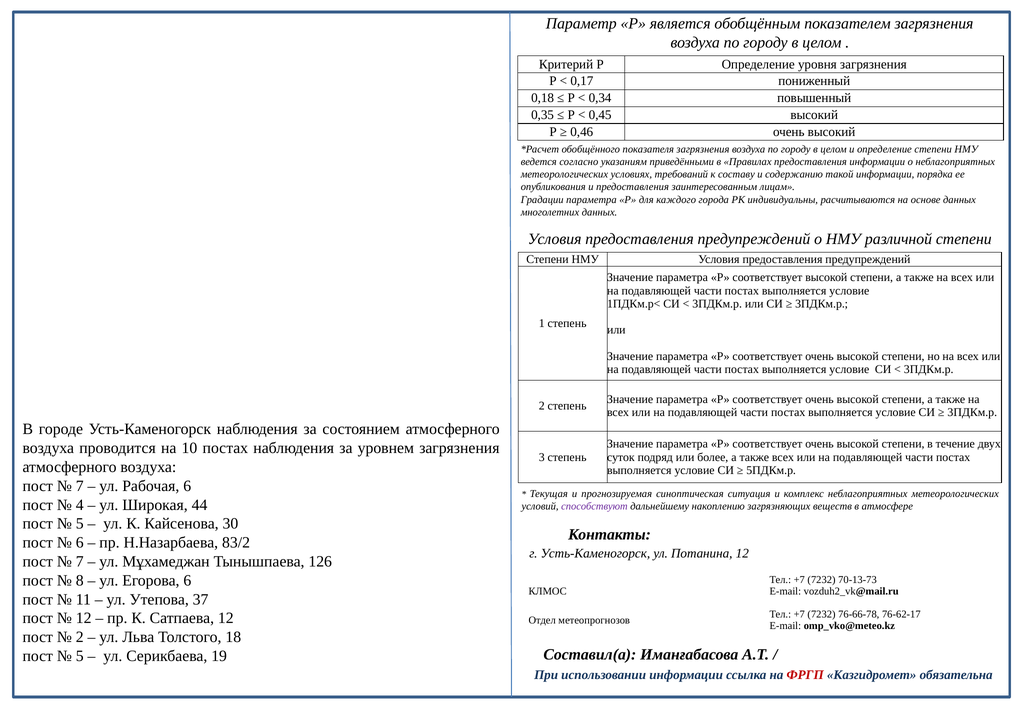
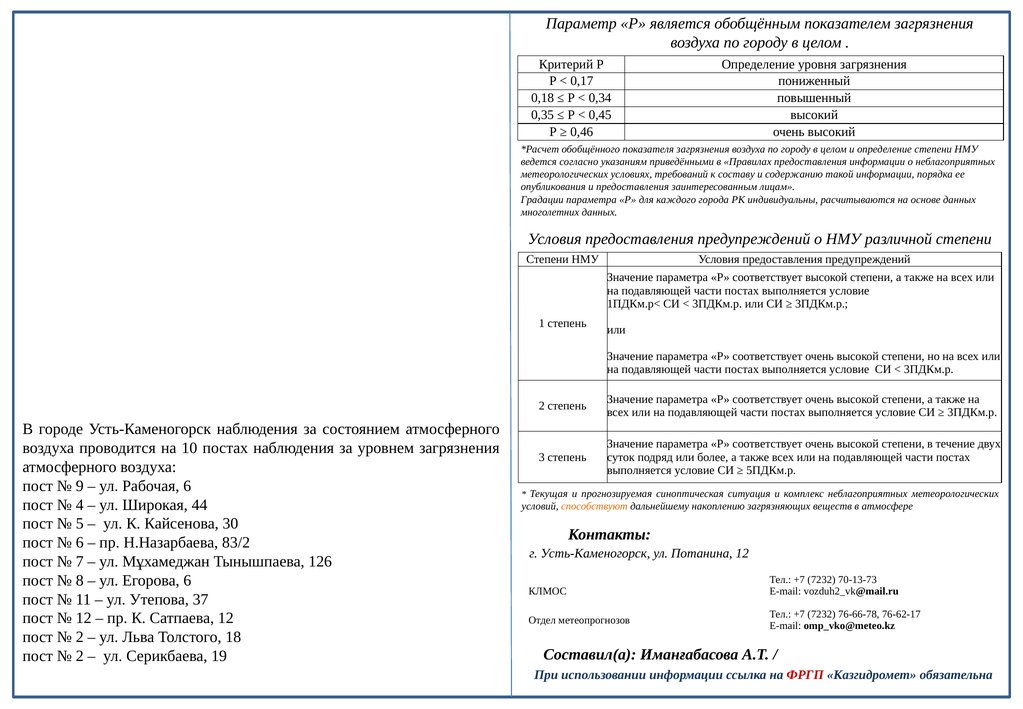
7 at (80, 485): 7 -> 9
способствуют colour: purple -> orange
5 at (80, 655): 5 -> 2
